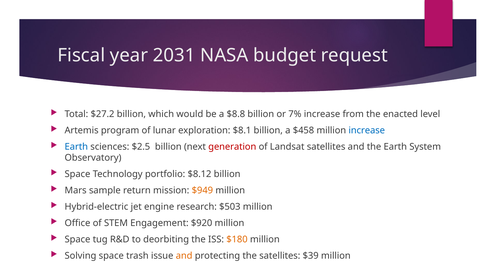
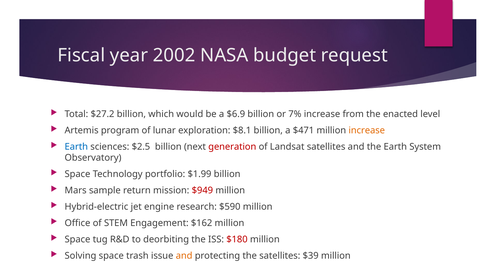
2031: 2031 -> 2002
$8.8: $8.8 -> $6.9
$458: $458 -> $471
increase at (367, 130) colour: blue -> orange
$8.12: $8.12 -> $1.99
$949 colour: orange -> red
$503: $503 -> $590
$920: $920 -> $162
$180 colour: orange -> red
